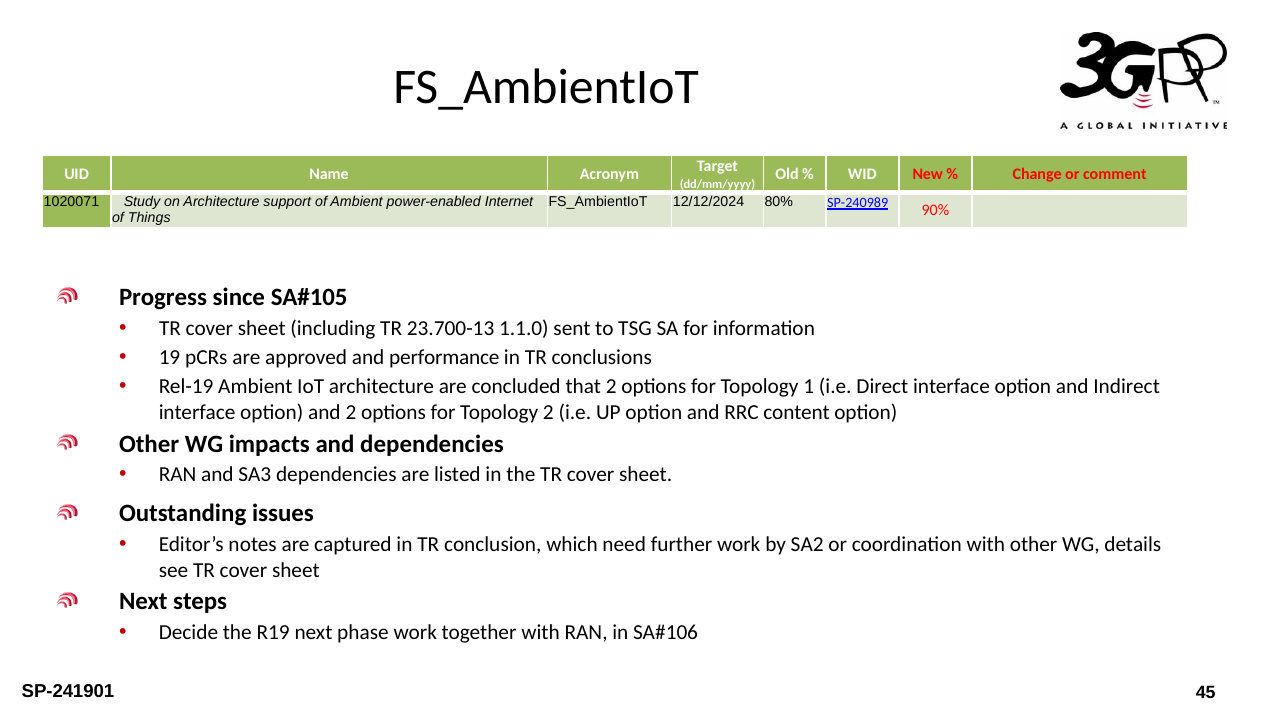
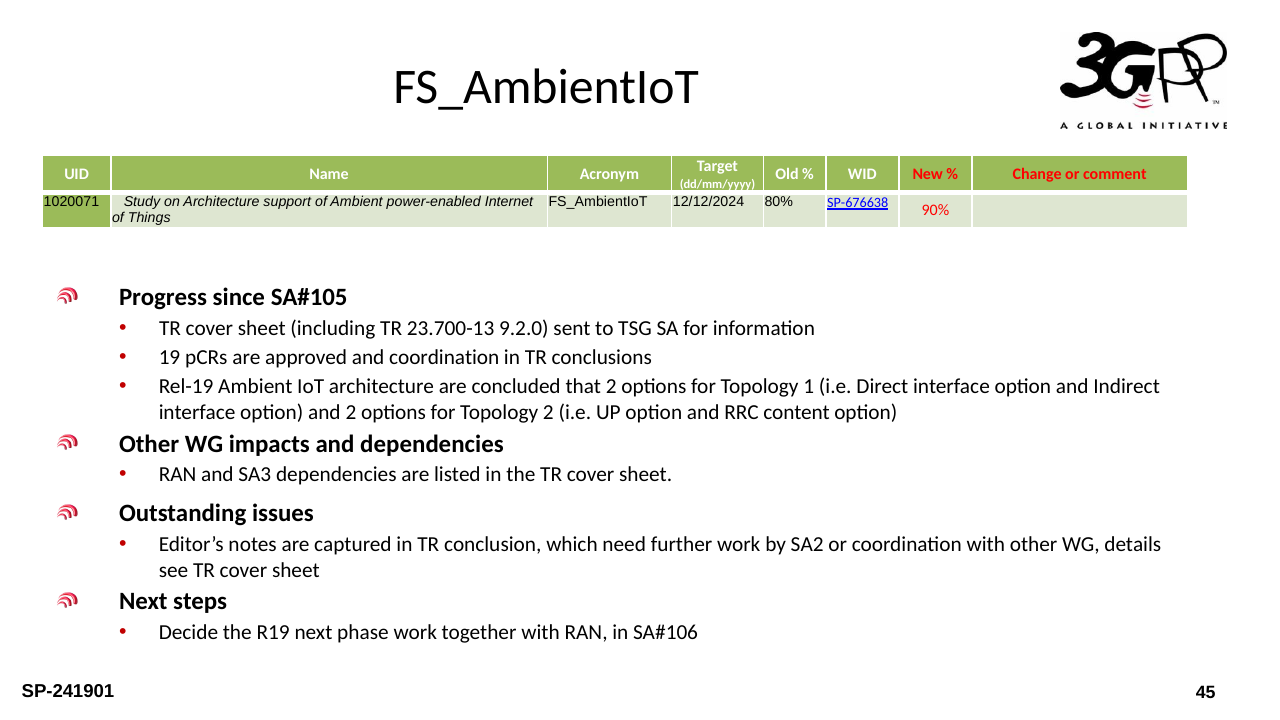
SP-240989: SP-240989 -> SP-676638
1.1.0: 1.1.0 -> 9.2.0
and performance: performance -> coordination
